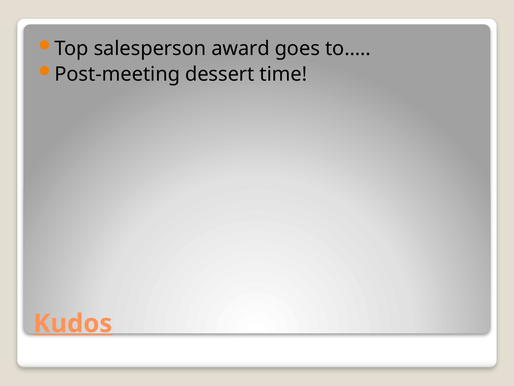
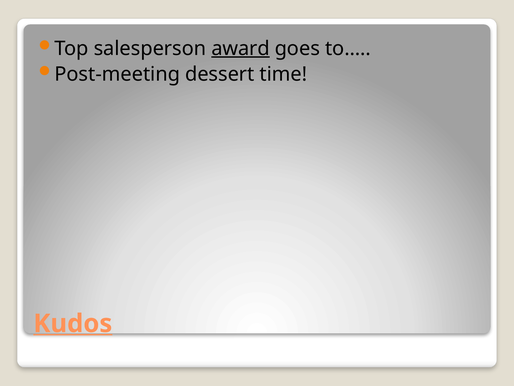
award underline: none -> present
